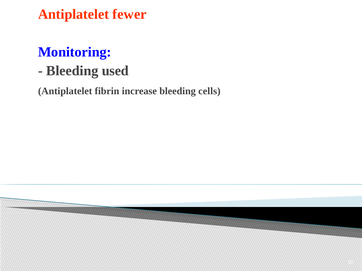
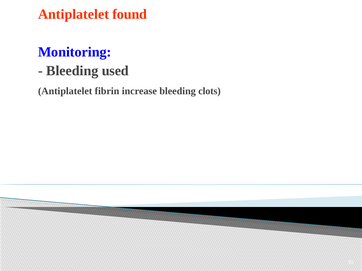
fewer: fewer -> found
cells: cells -> clots
